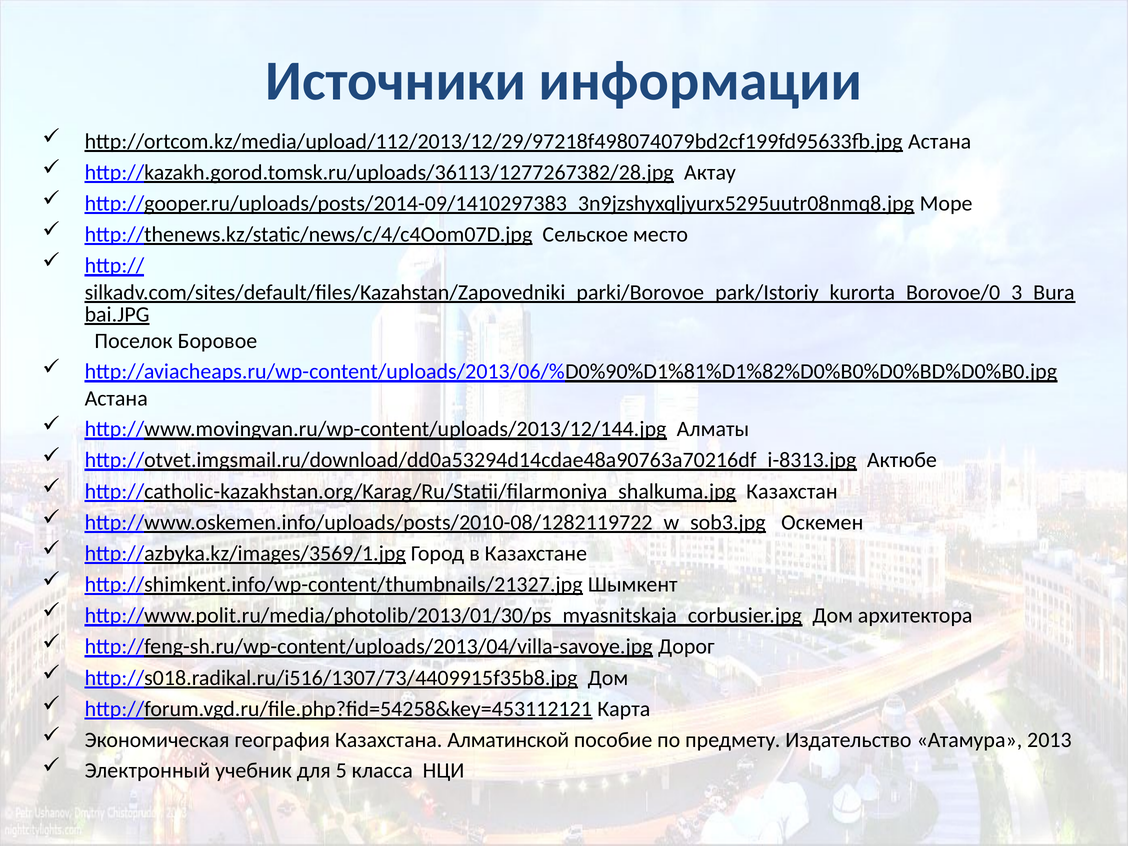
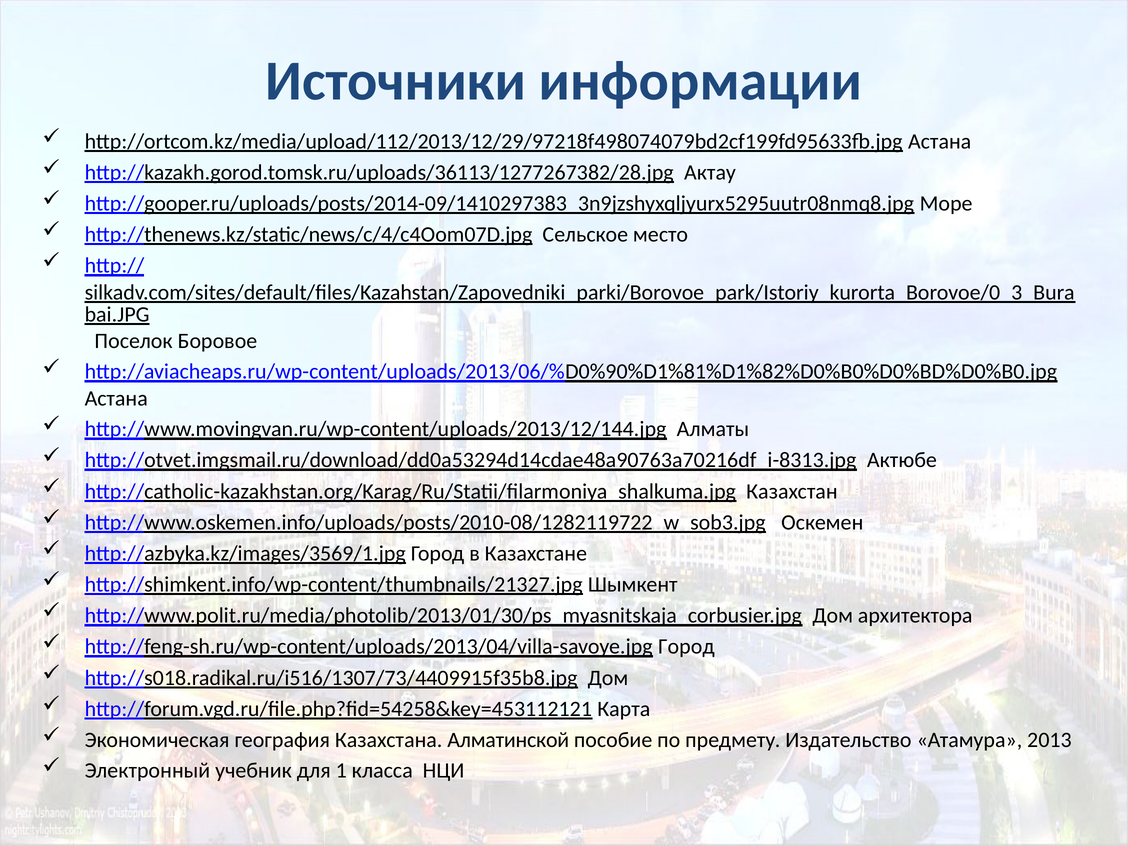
http://feng-sh.ru/wp-content/uploads/2013/04/villa-savoye.jpg Дорог: Дорог -> Город
5: 5 -> 1
